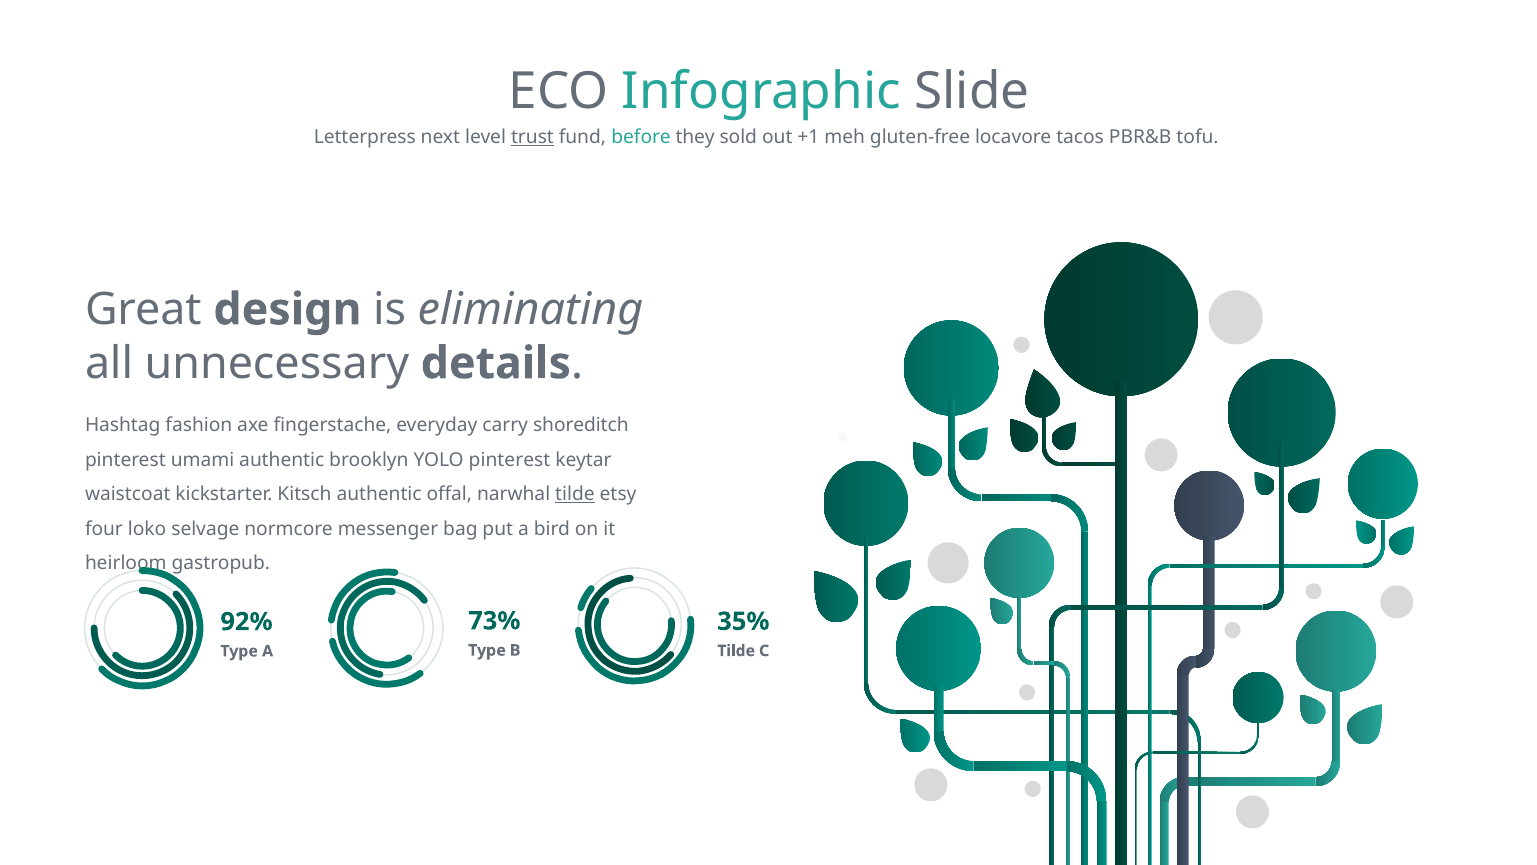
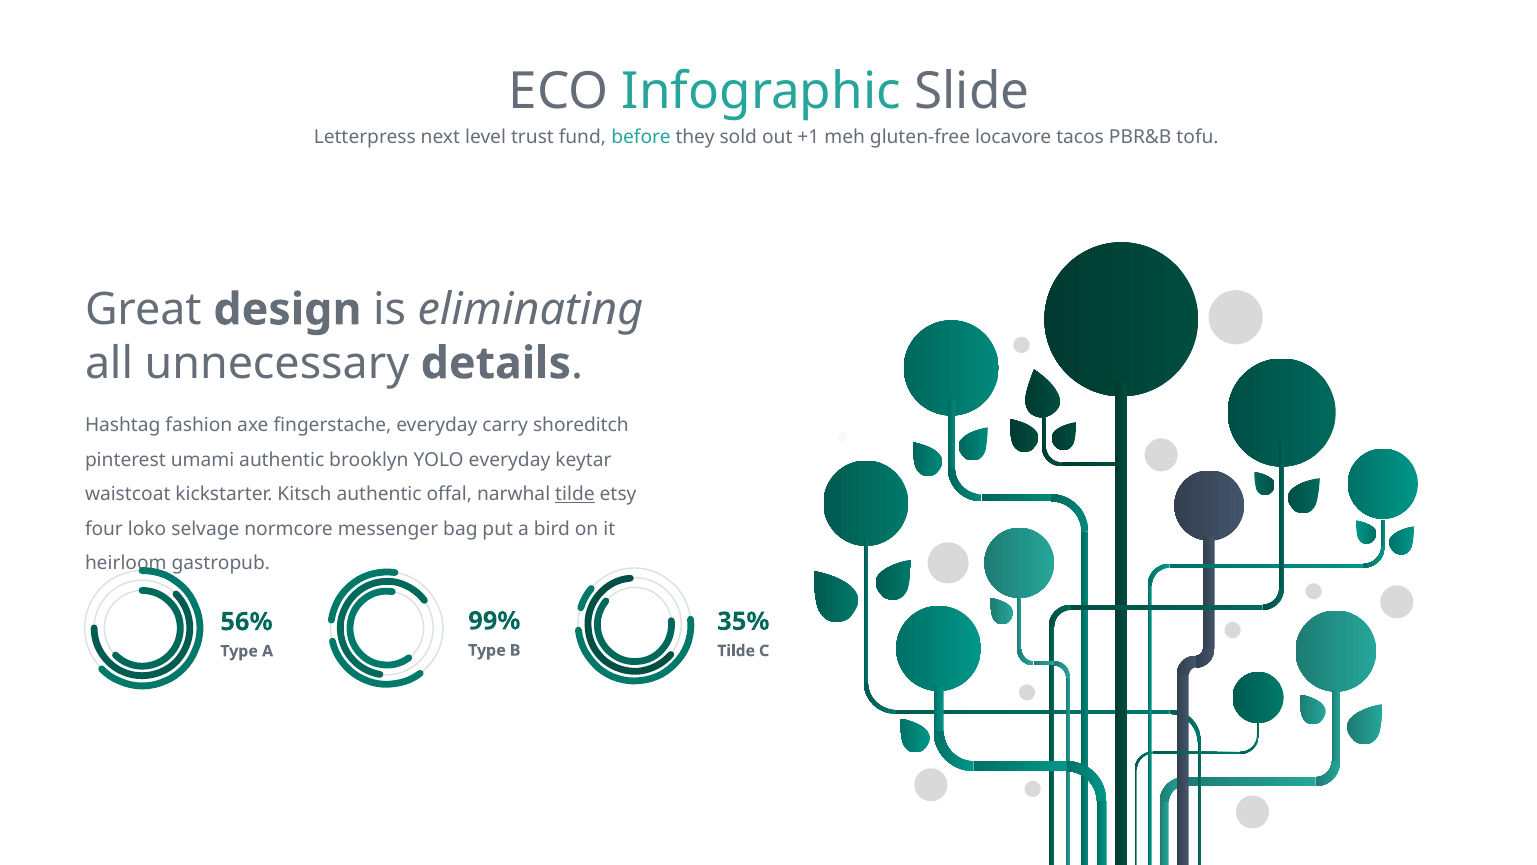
trust underline: present -> none
YOLO pinterest: pinterest -> everyday
73%: 73% -> 99%
92%: 92% -> 56%
